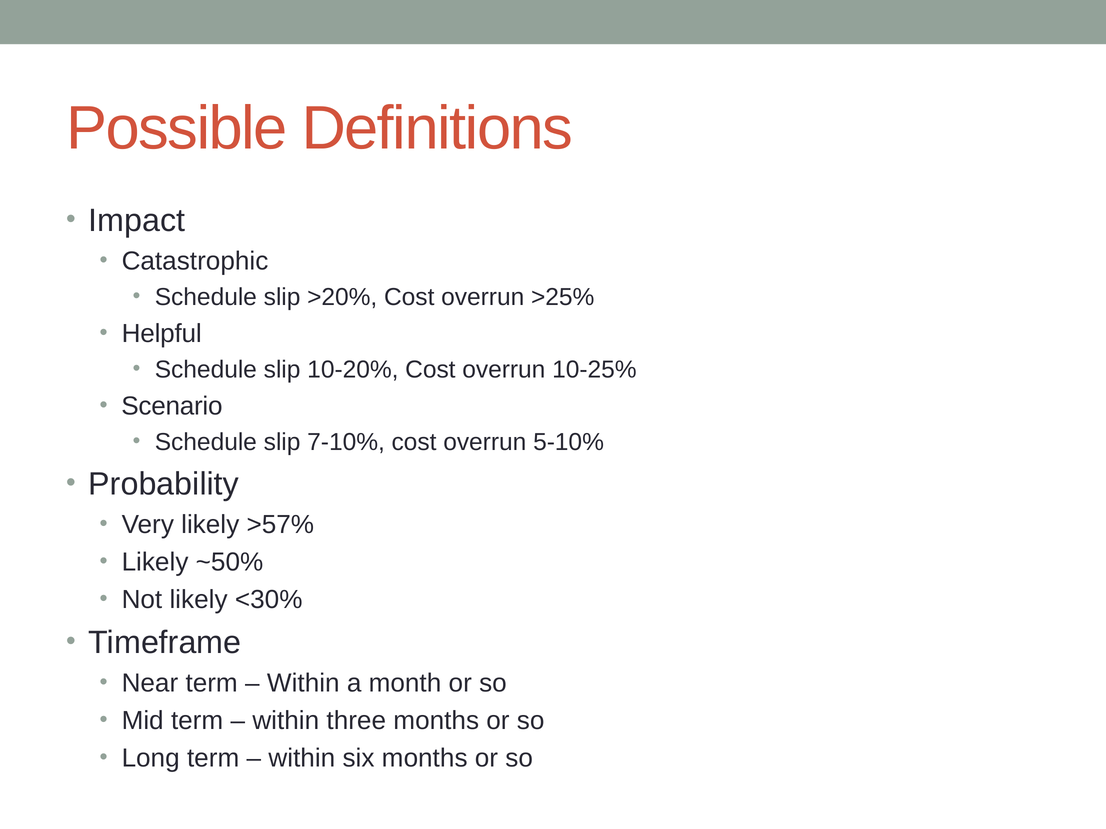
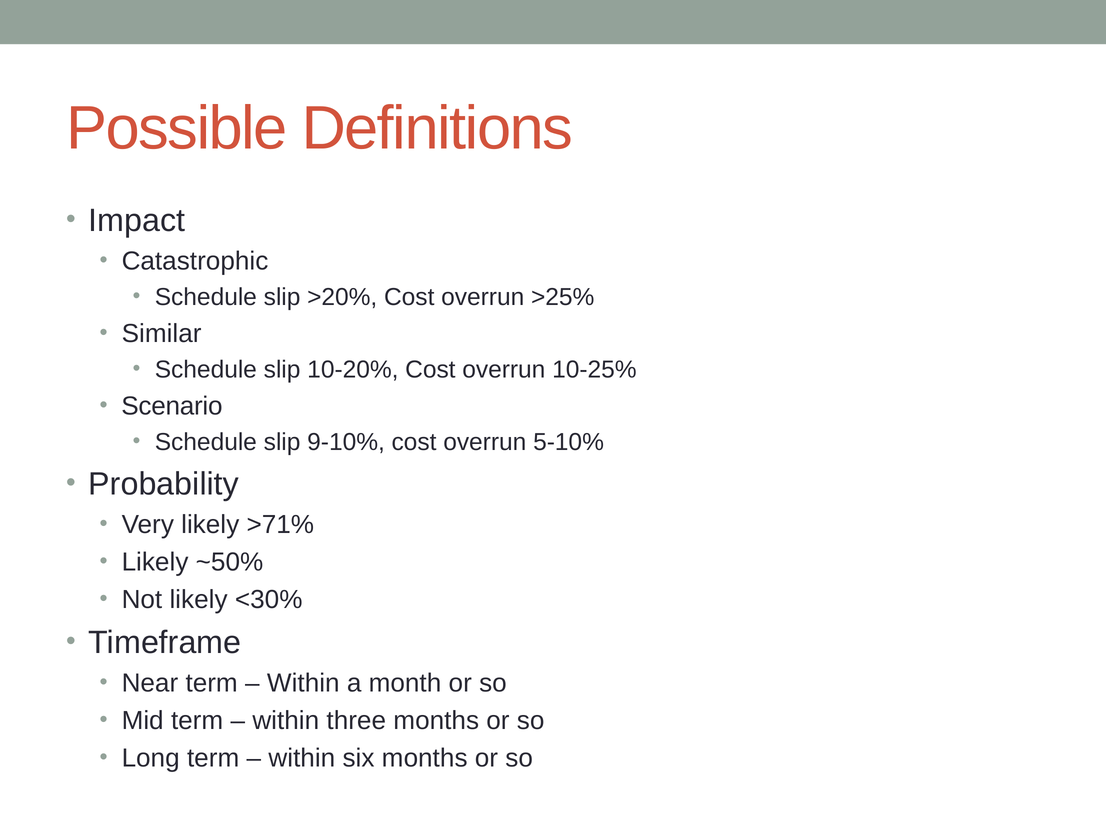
Helpful: Helpful -> Similar
7-10%: 7-10% -> 9-10%
>57%: >57% -> >71%
